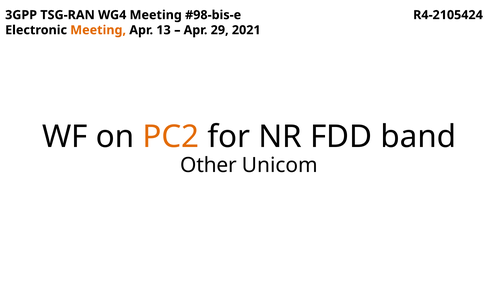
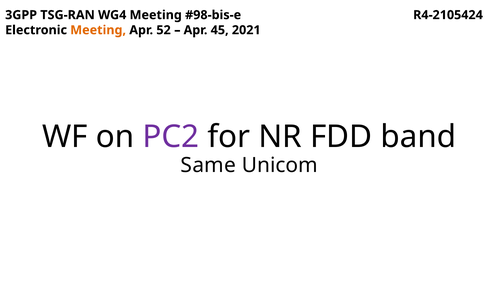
13: 13 -> 52
29: 29 -> 45
PC2 colour: orange -> purple
Other: Other -> Same
